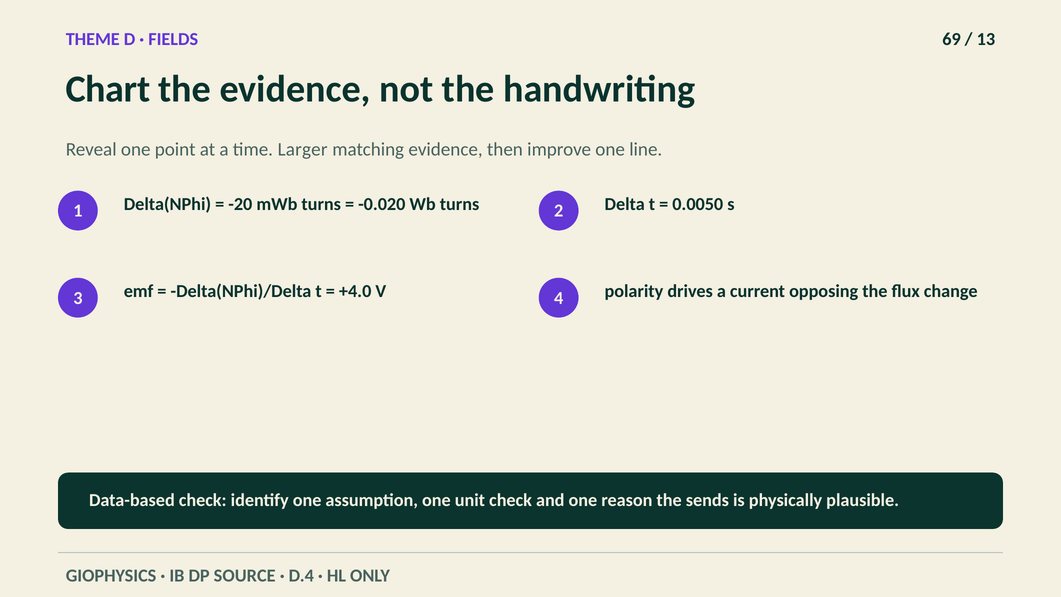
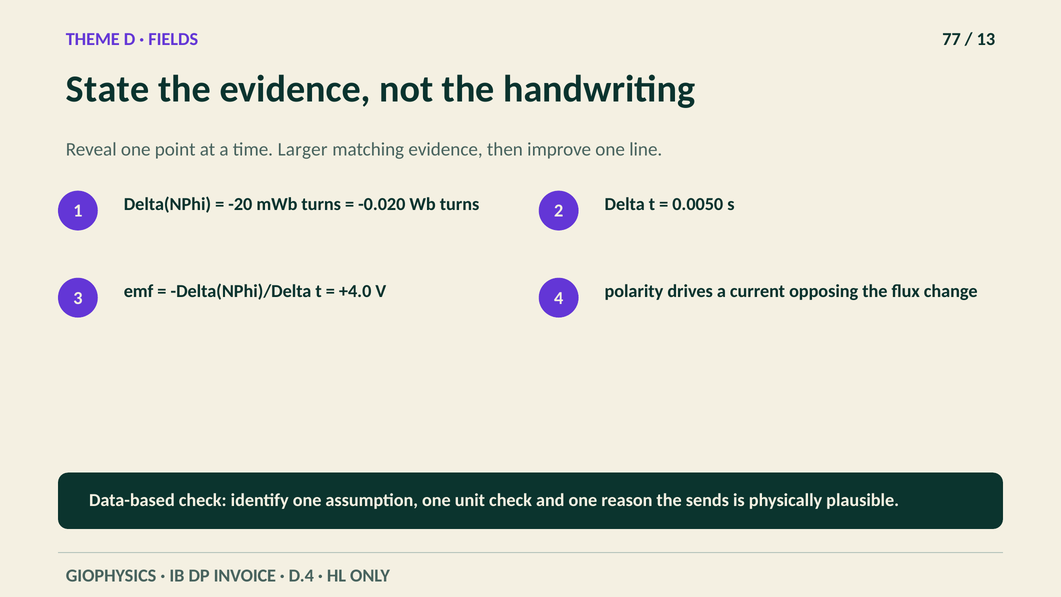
69: 69 -> 77
Chart: Chart -> State
SOURCE: SOURCE -> INVOICE
